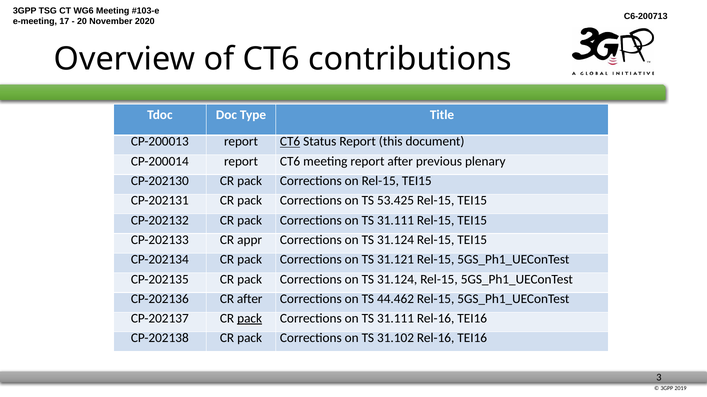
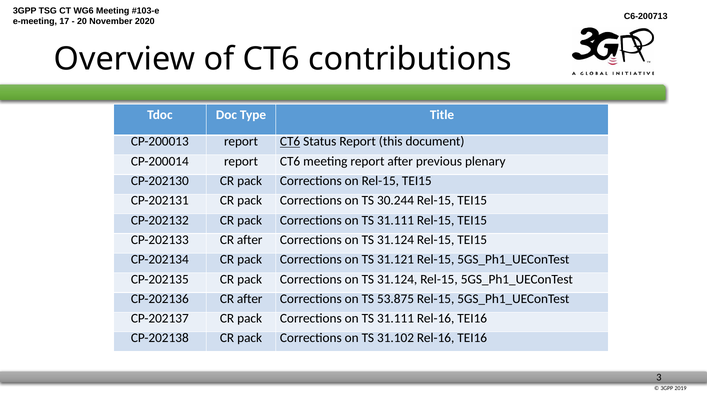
53.425: 53.425 -> 30.244
CP-202133 CR appr: appr -> after
44.462: 44.462 -> 53.875
pack at (250, 319) underline: present -> none
